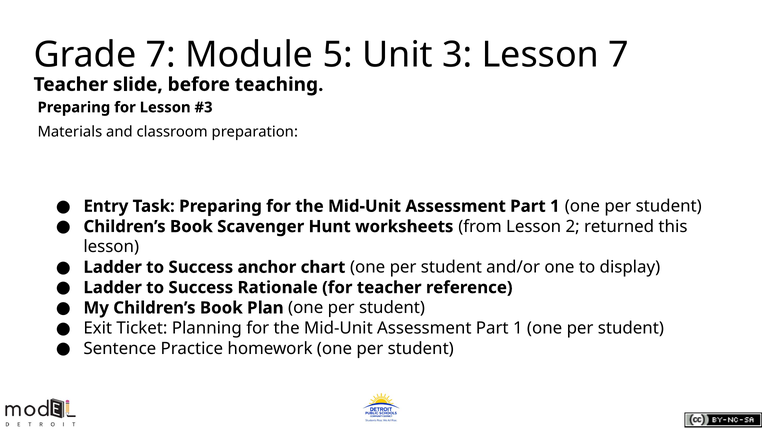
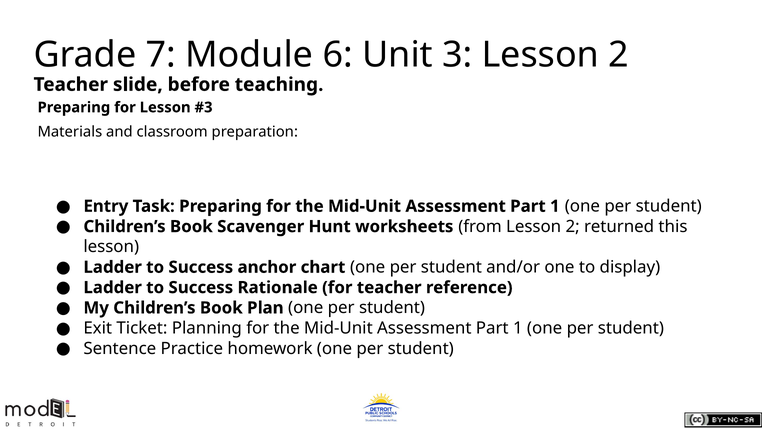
5: 5 -> 6
3 Lesson 7: 7 -> 2
